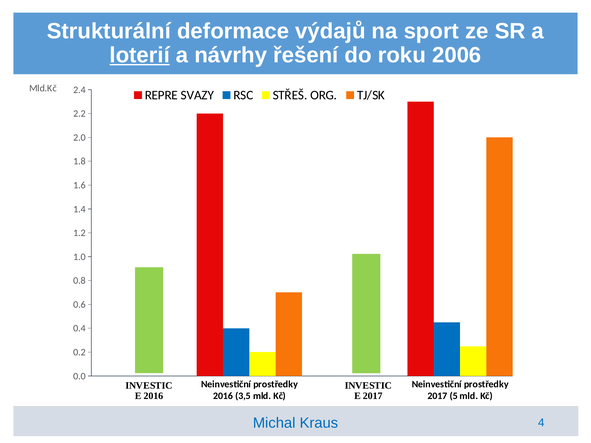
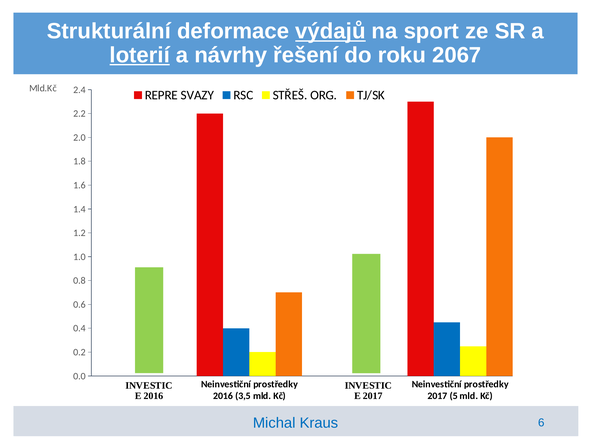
výdajů underline: none -> present
2006: 2006 -> 2067
4: 4 -> 6
